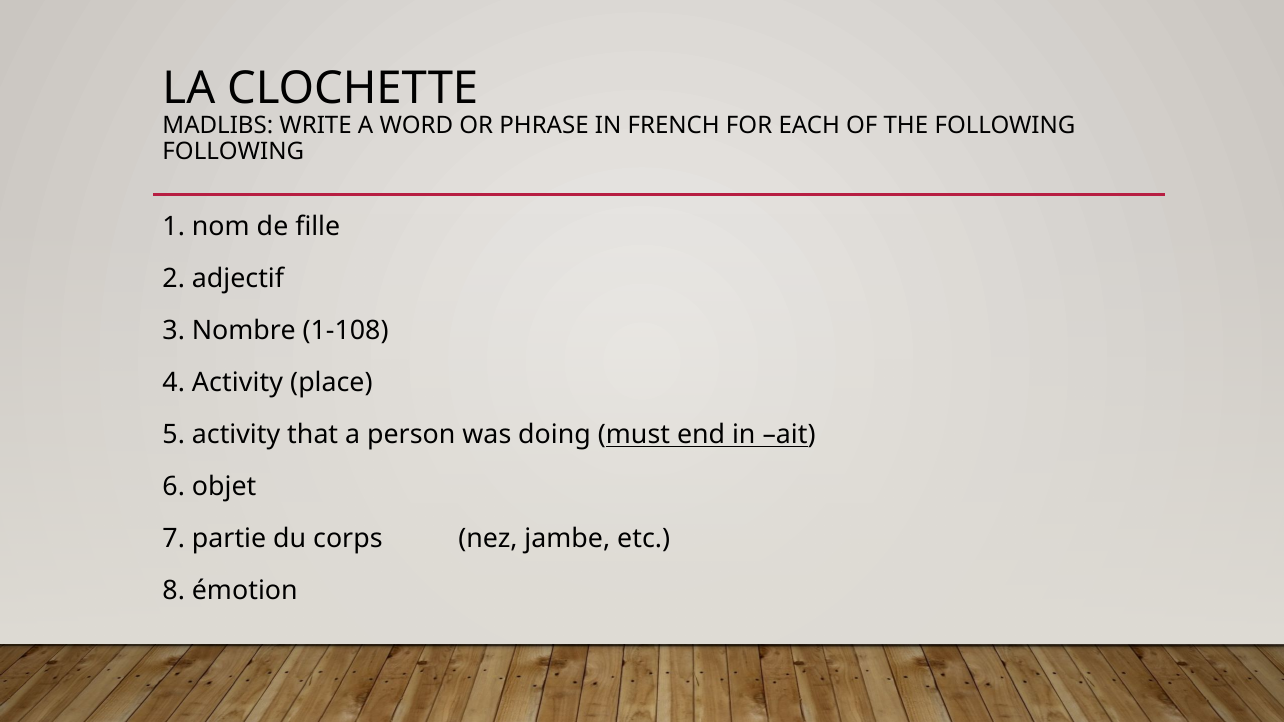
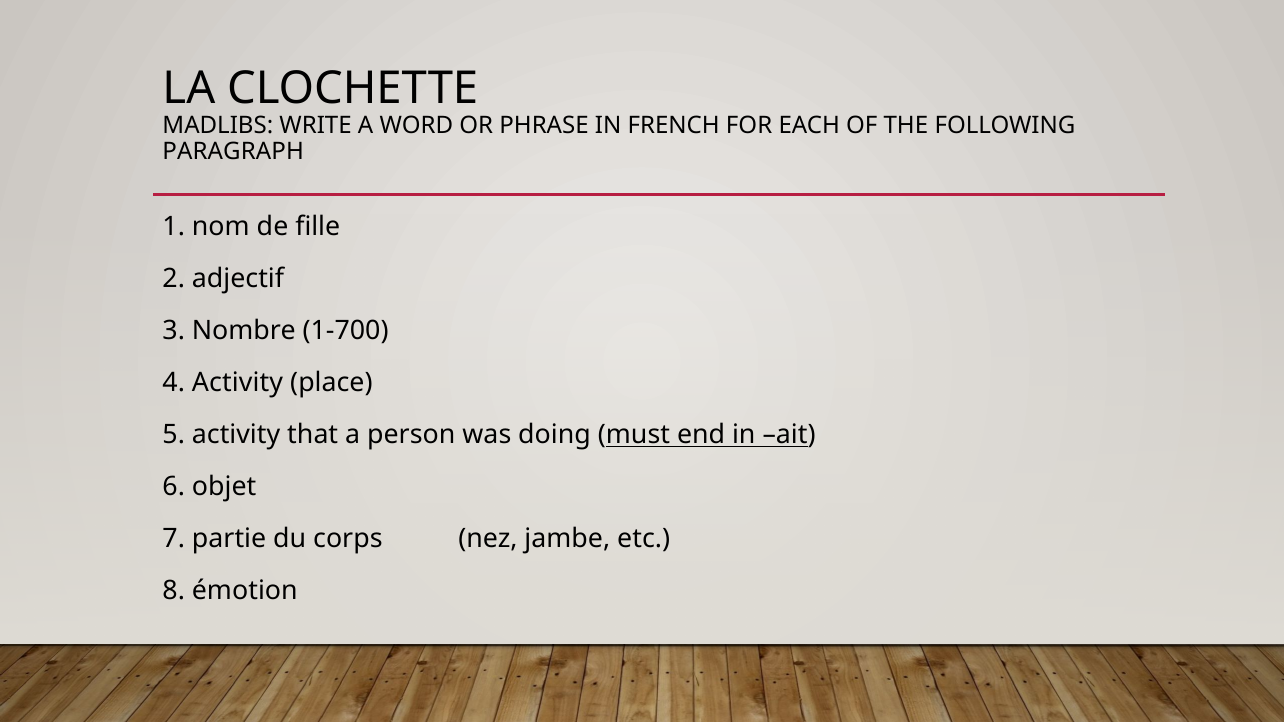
FOLLOWING at (233, 152): FOLLOWING -> PARAGRAPH
1-108: 1-108 -> 1-700
